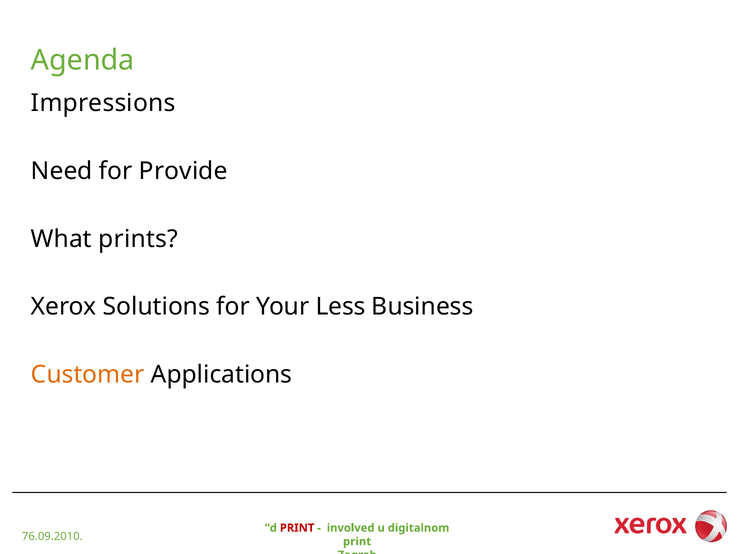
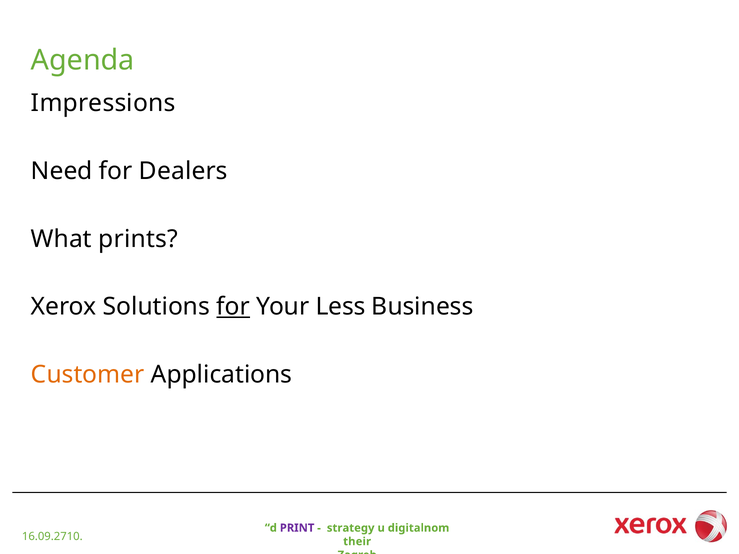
Provide: Provide -> Dealers
for at (233, 307) underline: none -> present
PRINT at (297, 528) colour: red -> purple
involved: involved -> strategy
76.09.2010: 76.09.2010 -> 16.09.2710
print at (357, 542): print -> their
